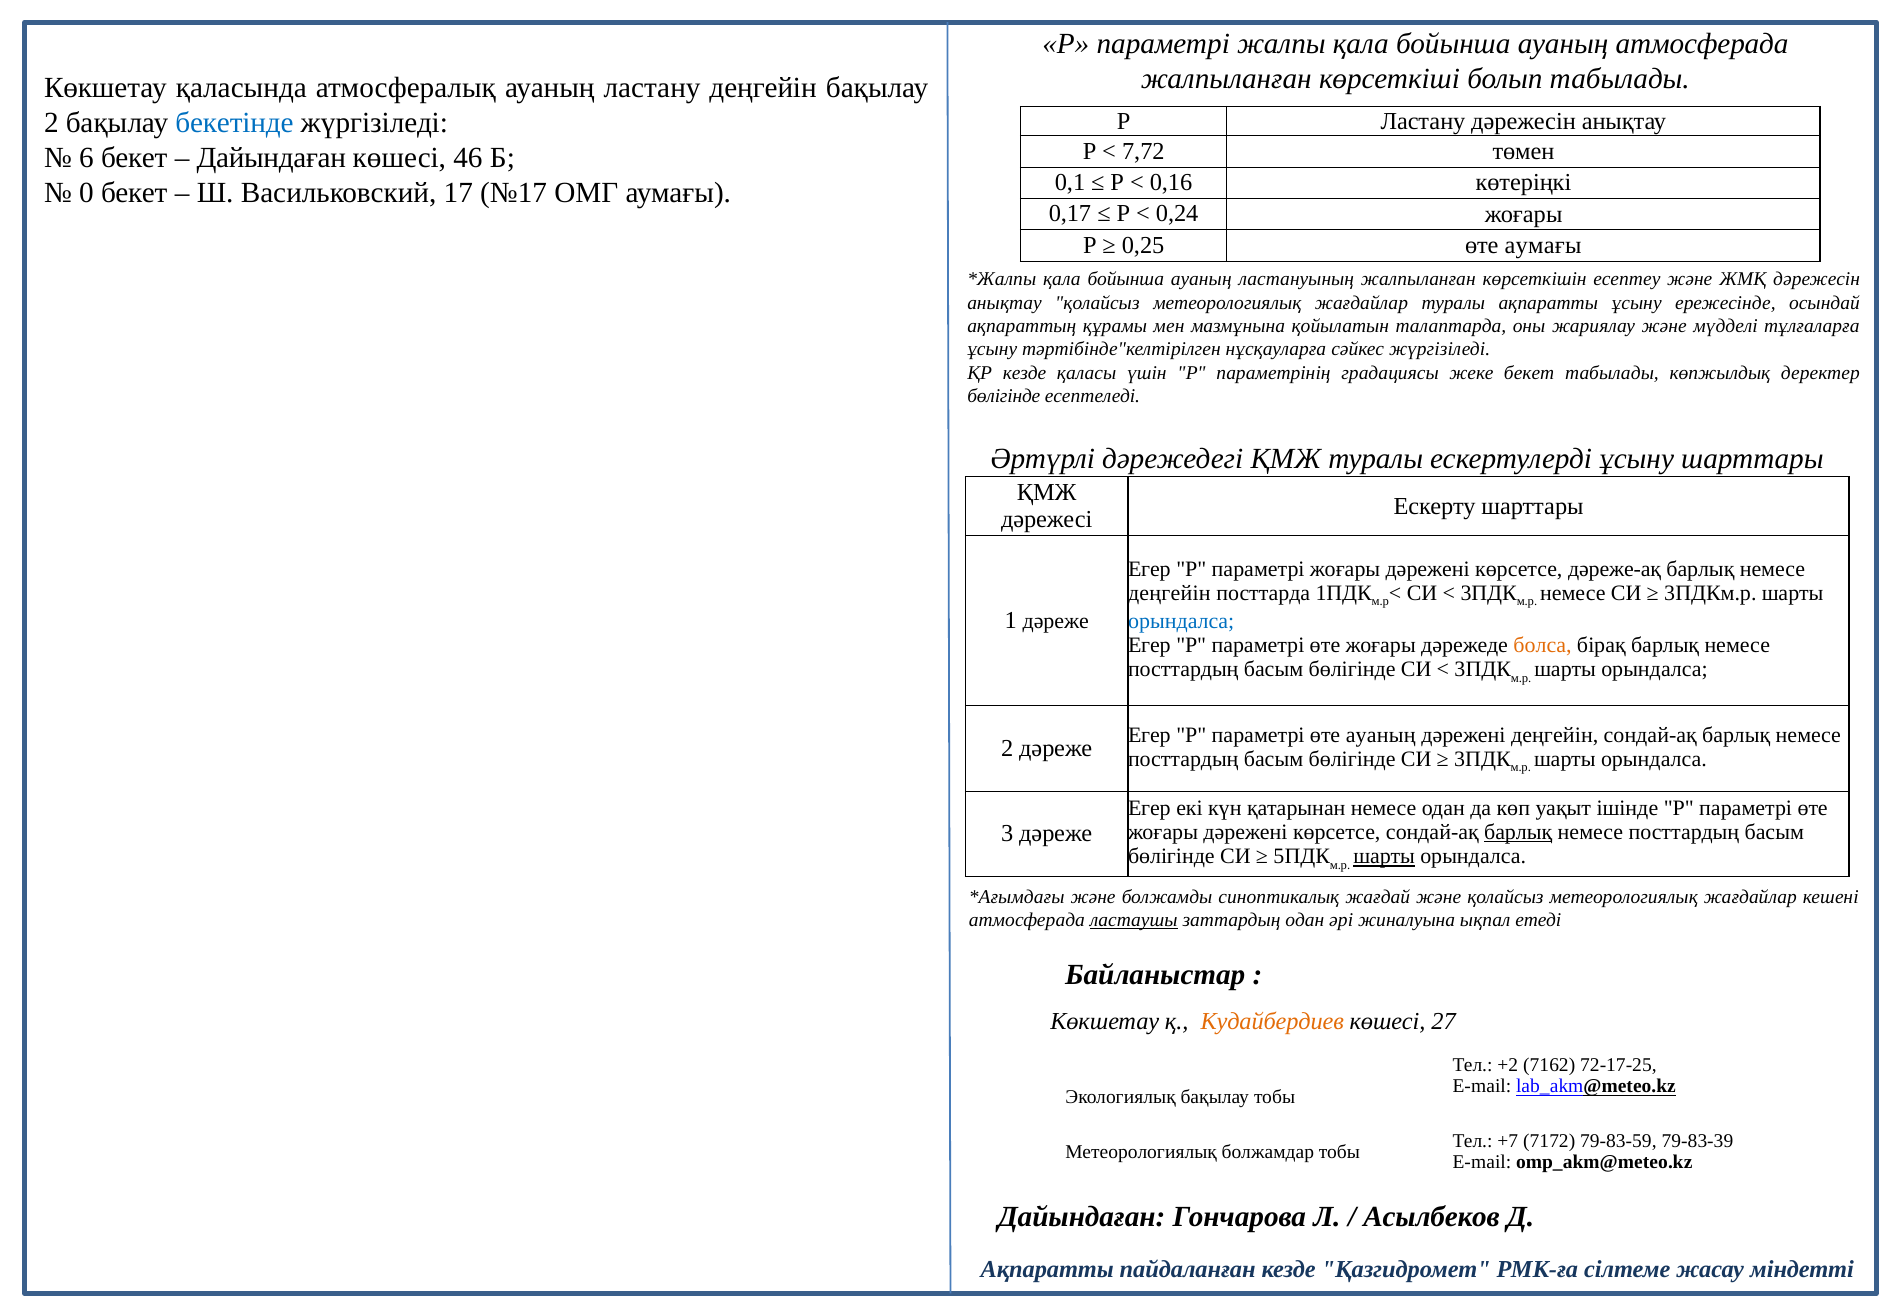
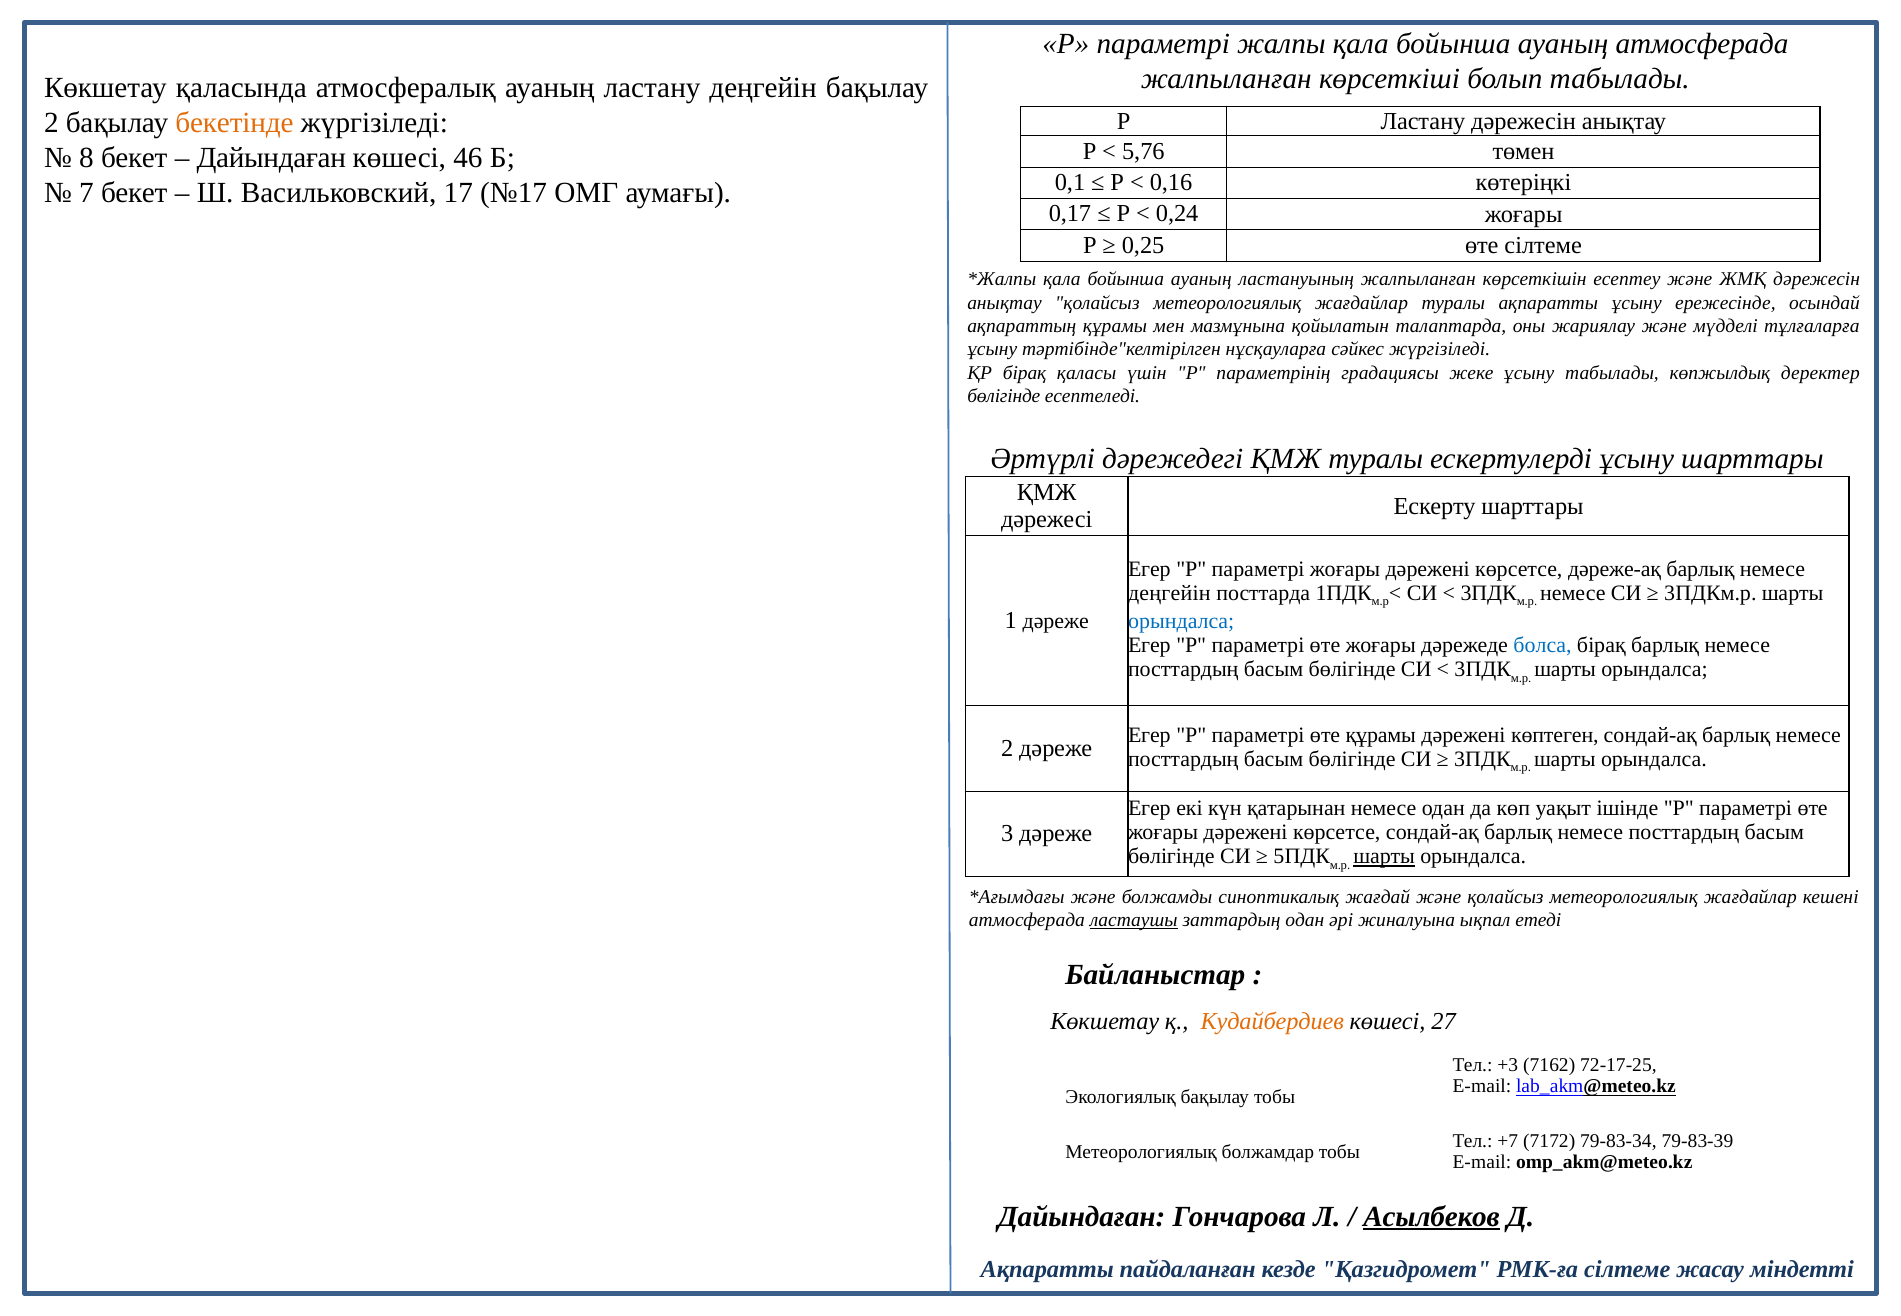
бекетінде colour: blue -> orange
7,72: 7,72 -> 5,76
6: 6 -> 8
0: 0 -> 7
өте аумағы: аумағы -> сілтеме
ҚР кезде: кезде -> бірақ
жеке бекет: бекет -> ұсыну
болса colour: orange -> blue
өте ауаның: ауаның -> құрамы
дәрежені деңгейін: деңгейін -> көптеген
барлық at (1518, 832) underline: present -> none
+2: +2 -> +3
79-83-59: 79-83-59 -> 79-83-34
Асылбеков underline: none -> present
